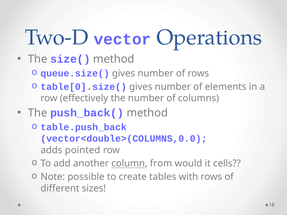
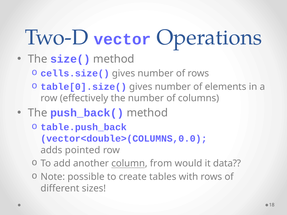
queue.size(: queue.size( -> cells.size(
cells: cells -> data
